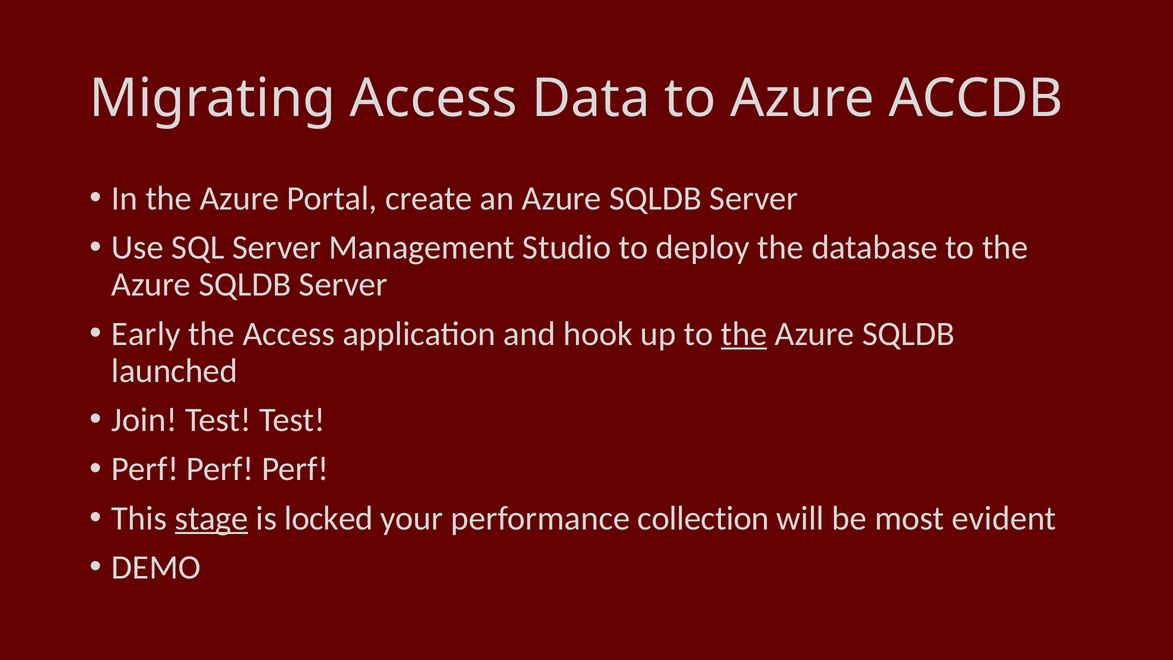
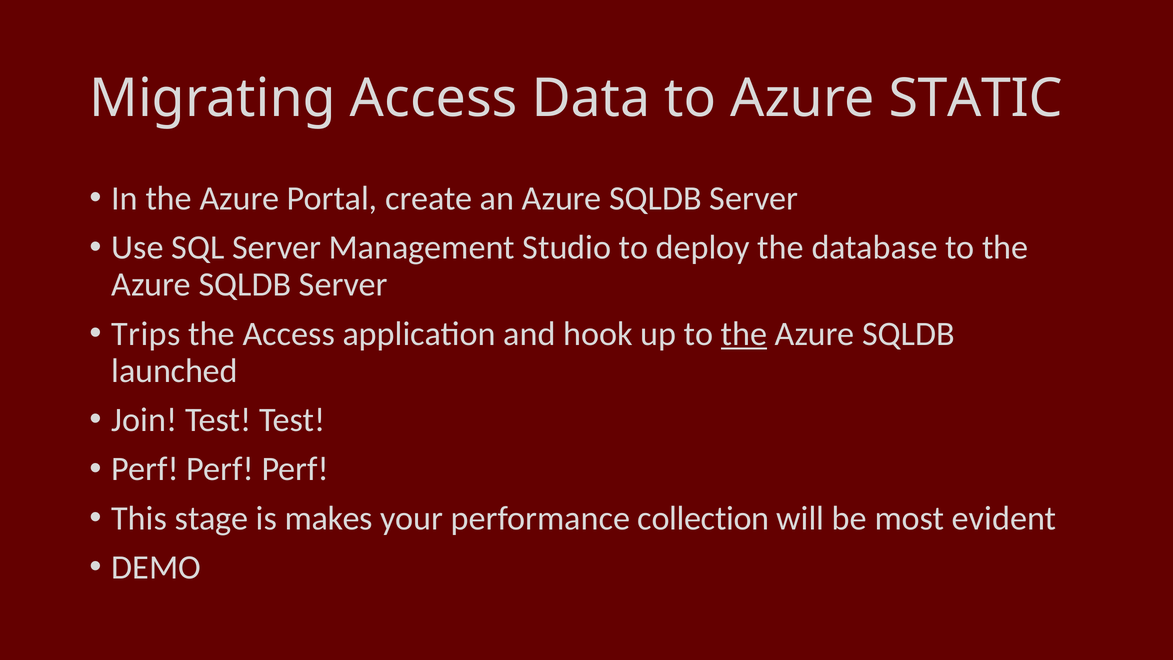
ACCDB: ACCDB -> STATIC
Early: Early -> Trips
stage underline: present -> none
locked: locked -> makes
